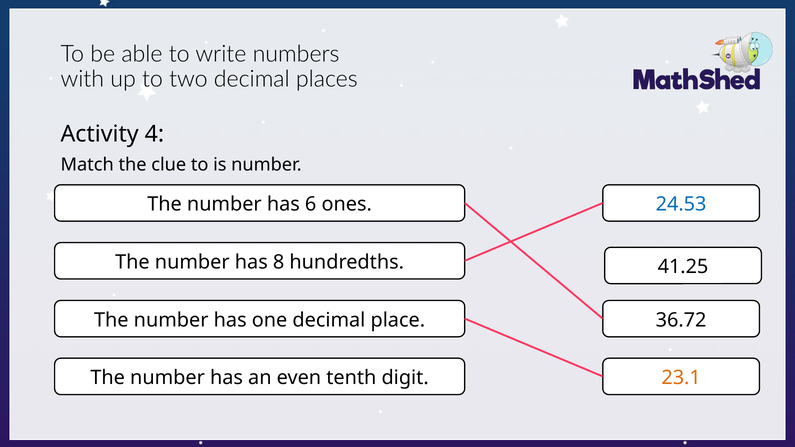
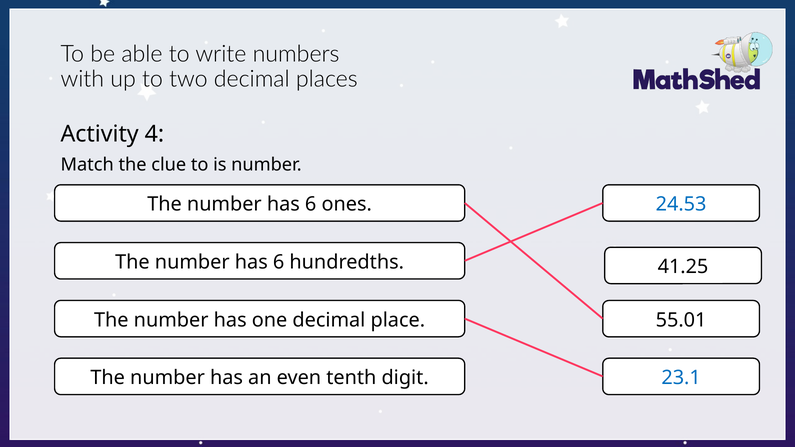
8 at (279, 262): 8 -> 6
36.72: 36.72 -> 55.01
23.1 colour: orange -> blue
